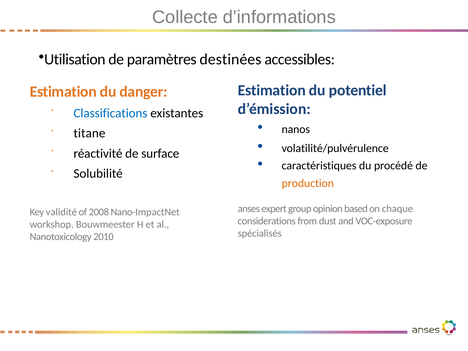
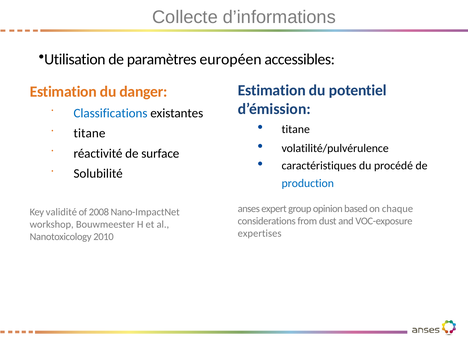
destinées: destinées -> européen
nanos at (296, 129): nanos -> titane
production colour: orange -> blue
spécialisés: spécialisés -> expertises
